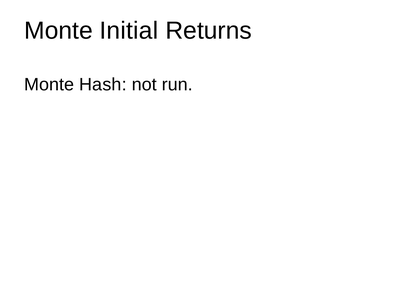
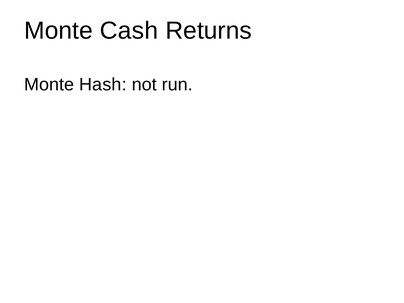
Initial: Initial -> Cash
